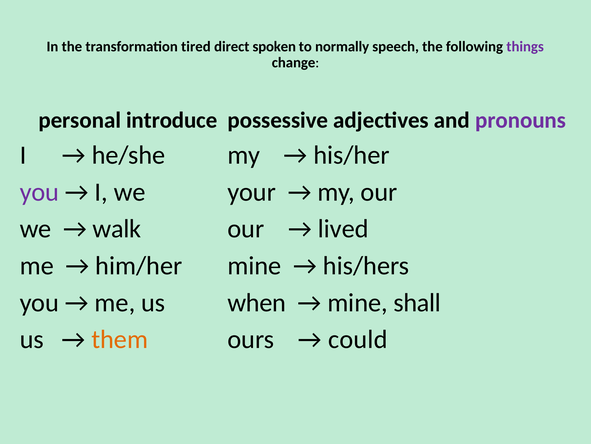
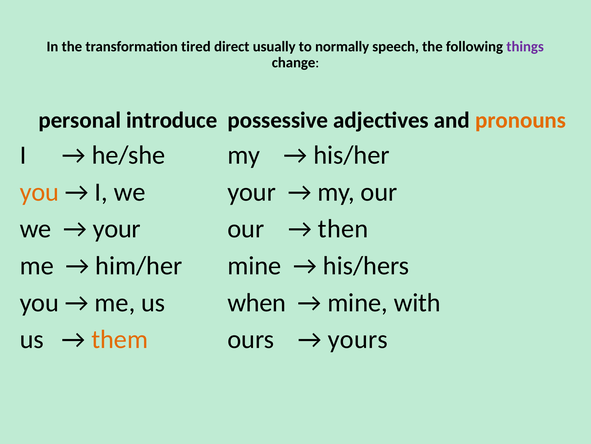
spoken: spoken -> usually
pronouns colour: purple -> orange
you at (39, 192) colour: purple -> orange
walk at (117, 229): walk -> your
lived: lived -> then
shall: shall -> with
could: could -> yours
